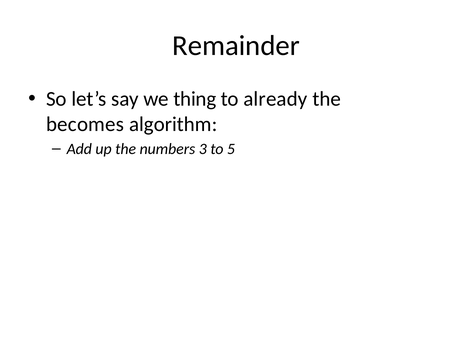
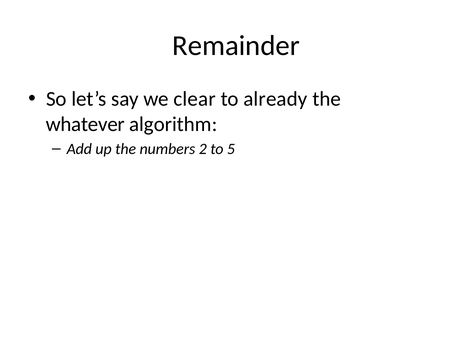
thing: thing -> clear
becomes: becomes -> whatever
3: 3 -> 2
